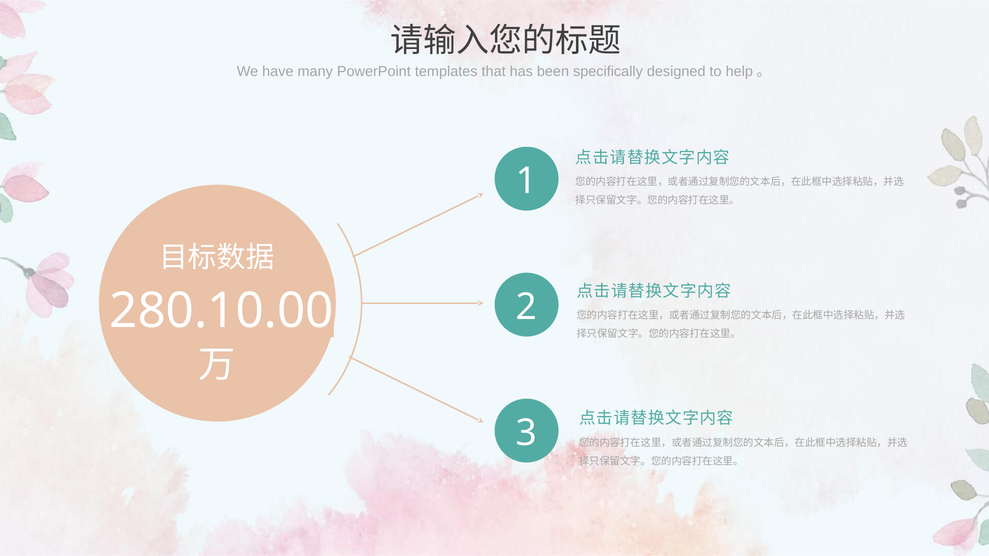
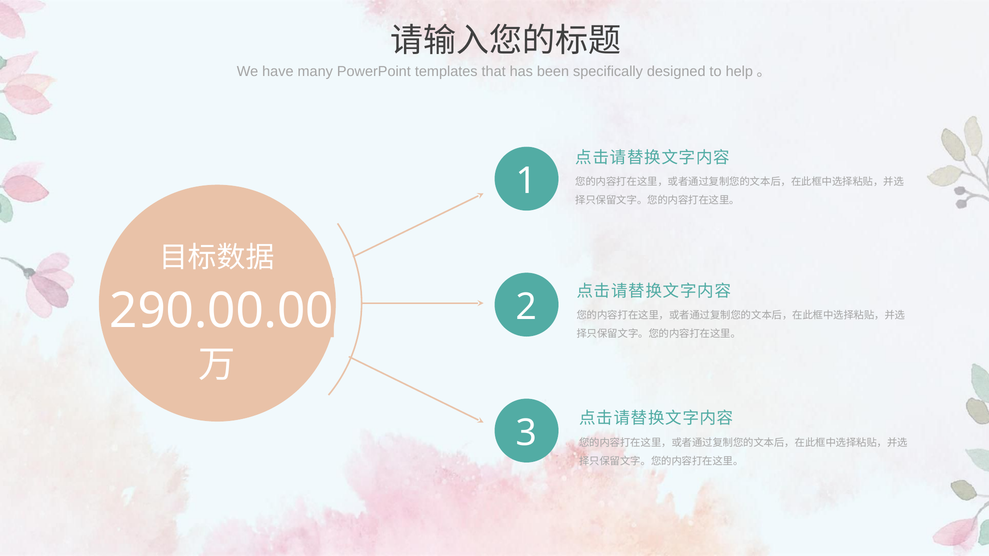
280.10.00: 280.10.00 -> 290.00.00
